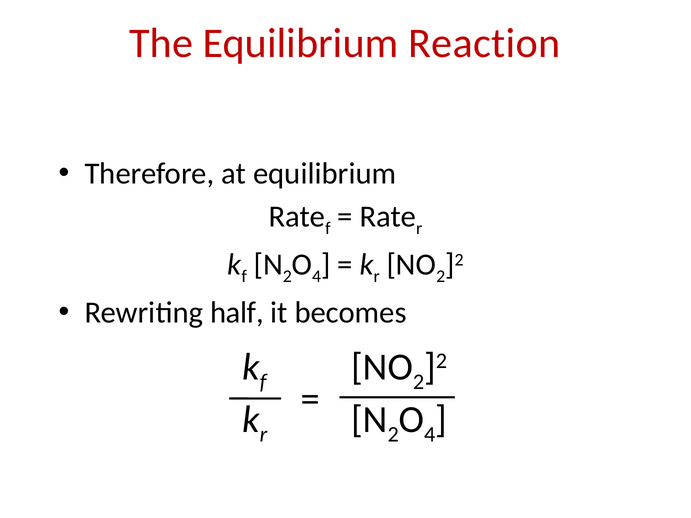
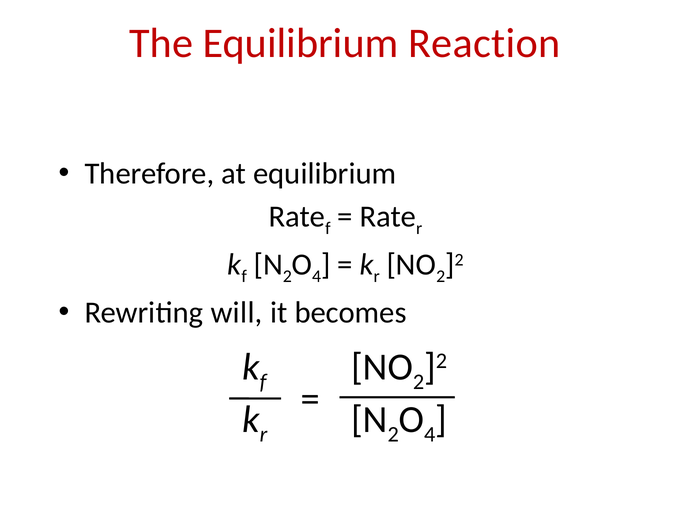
half: half -> will
